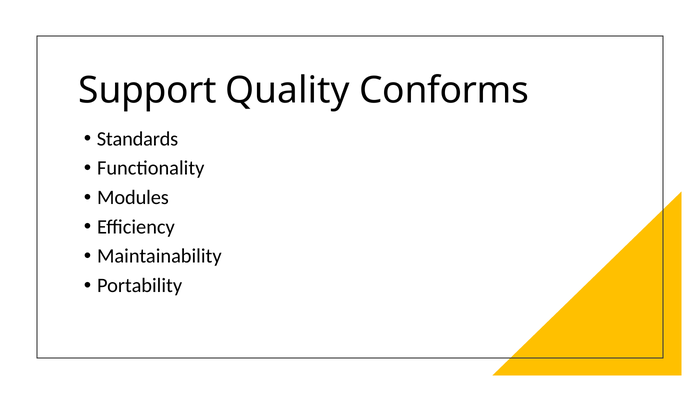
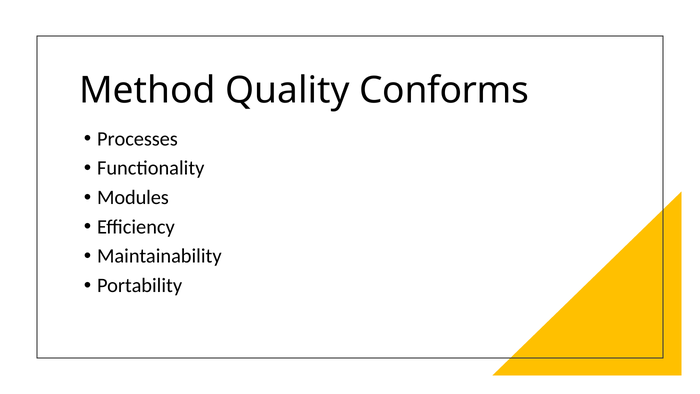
Support: Support -> Method
Standards: Standards -> Processes
